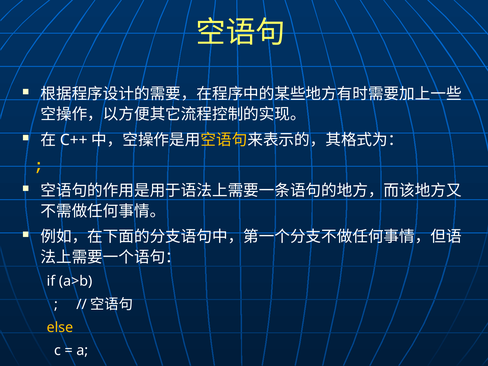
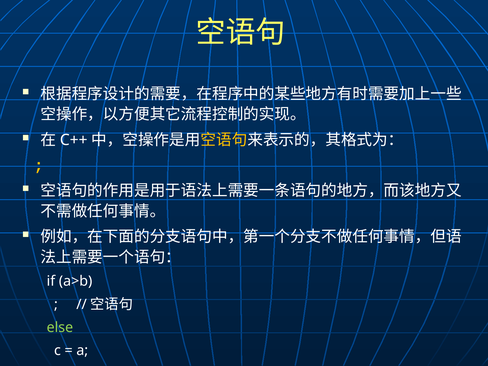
else colour: yellow -> light green
